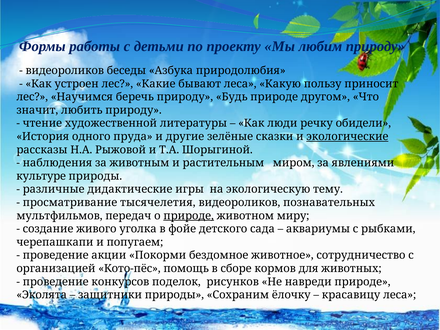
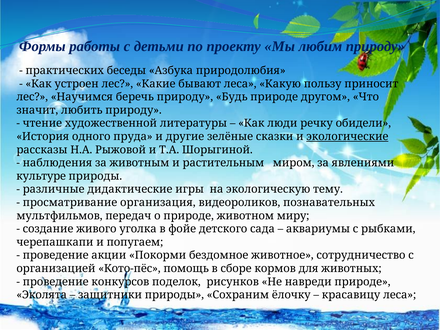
видеороликов at (65, 71): видеороликов -> практических
тысячелетия: тысячелетия -> организация
природе at (189, 216) underline: present -> none
